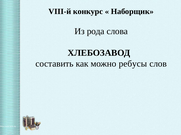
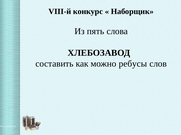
рода: рода -> пять
